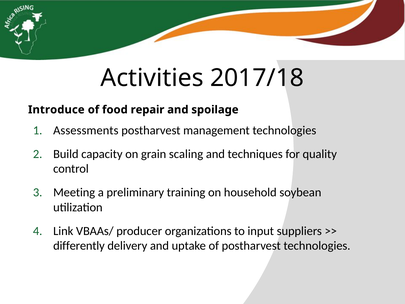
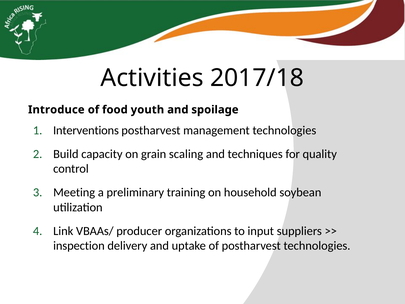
repair: repair -> youth
Assessments: Assessments -> Interventions
differently: differently -> inspection
